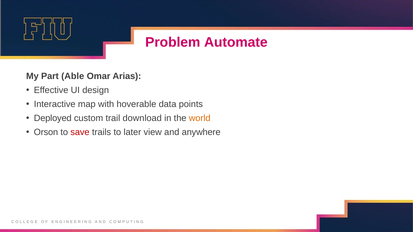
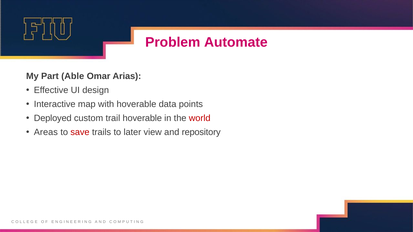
trail download: download -> hoverable
world colour: orange -> red
Orson: Orson -> Areas
anywhere: anywhere -> repository
